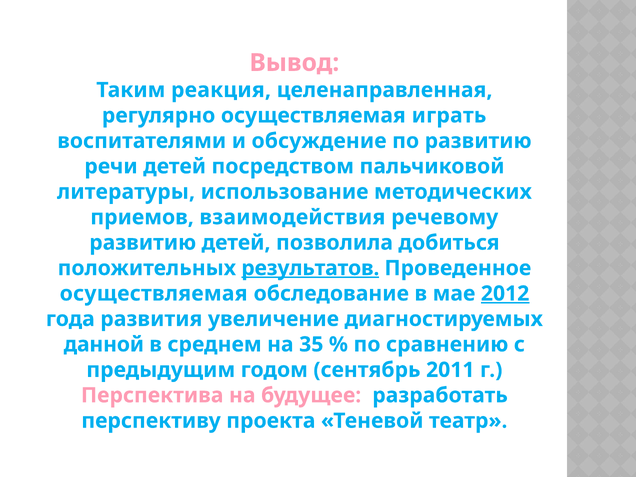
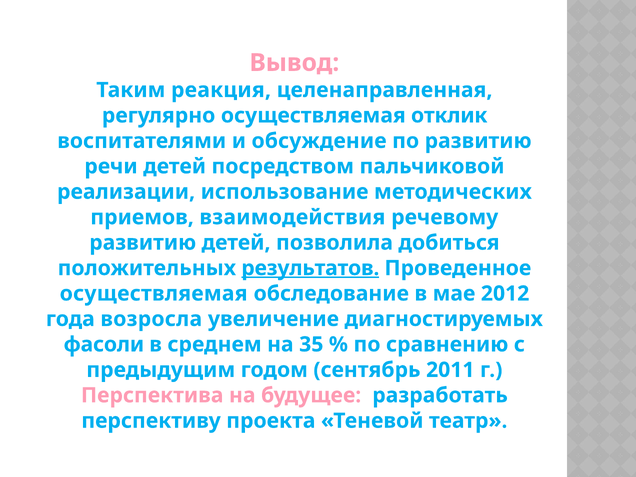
играть: играть -> отклик
литературы: литературы -> реализации
2012 underline: present -> none
развития: развития -> возросла
данной: данной -> фасоли
